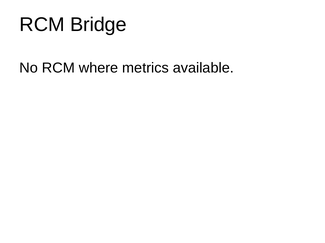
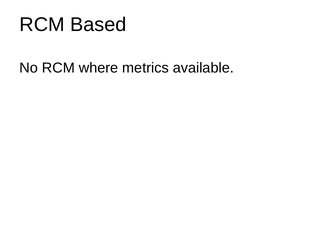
Bridge: Bridge -> Based
